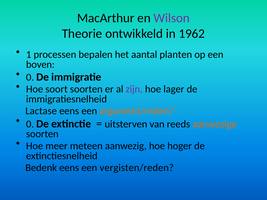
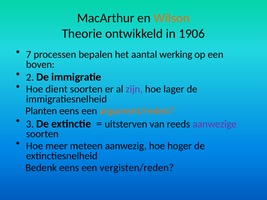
Wilson colour: purple -> orange
1962: 1962 -> 1906
1: 1 -> 7
planten: planten -> werking
0 at (30, 77): 0 -> 2
soort: soort -> dient
Lactase: Lactase -> Planten
0 at (30, 124): 0 -> 3
aanwezige colour: orange -> purple
